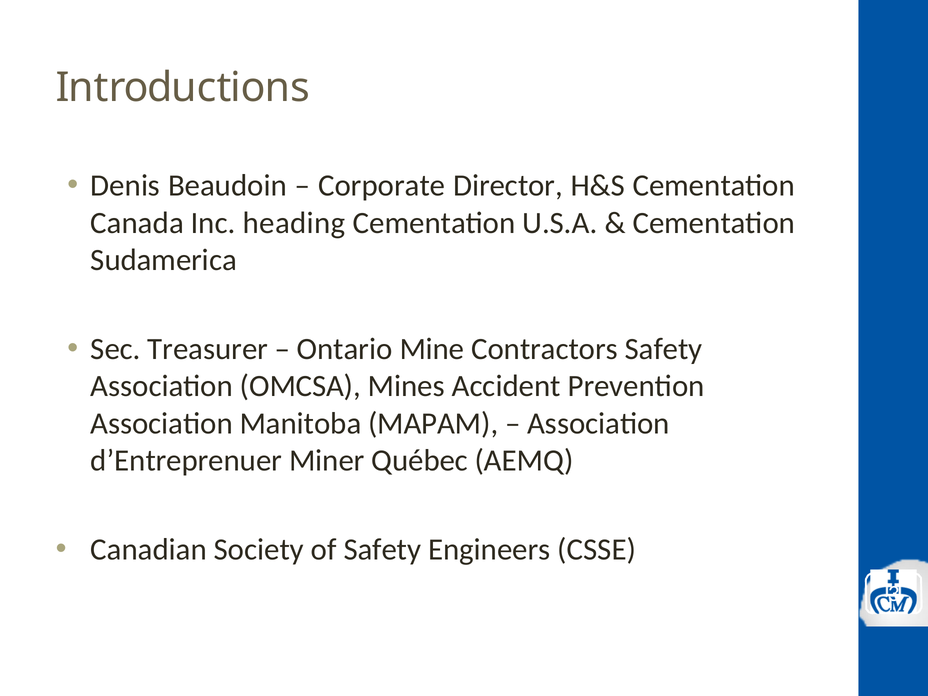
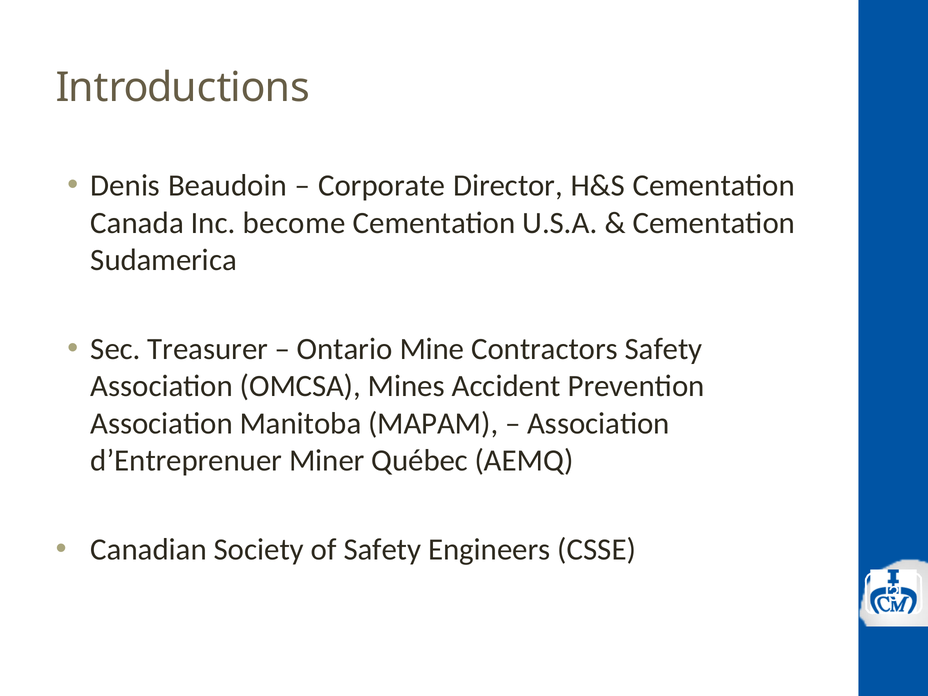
heading: heading -> become
